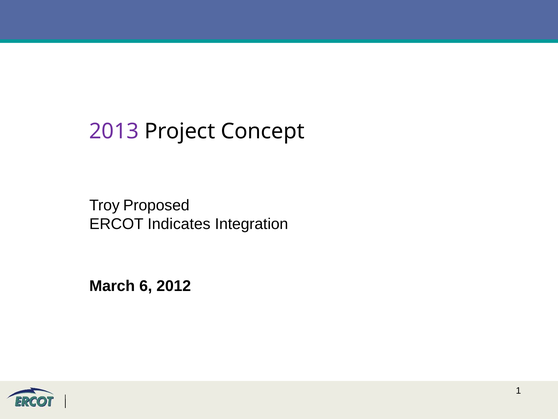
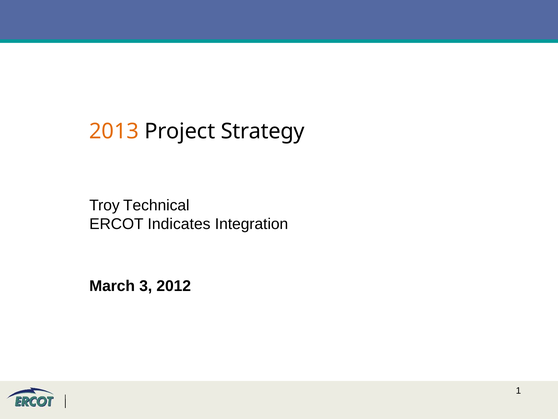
2013 colour: purple -> orange
Concept: Concept -> Strategy
Proposed: Proposed -> Technical
6: 6 -> 3
